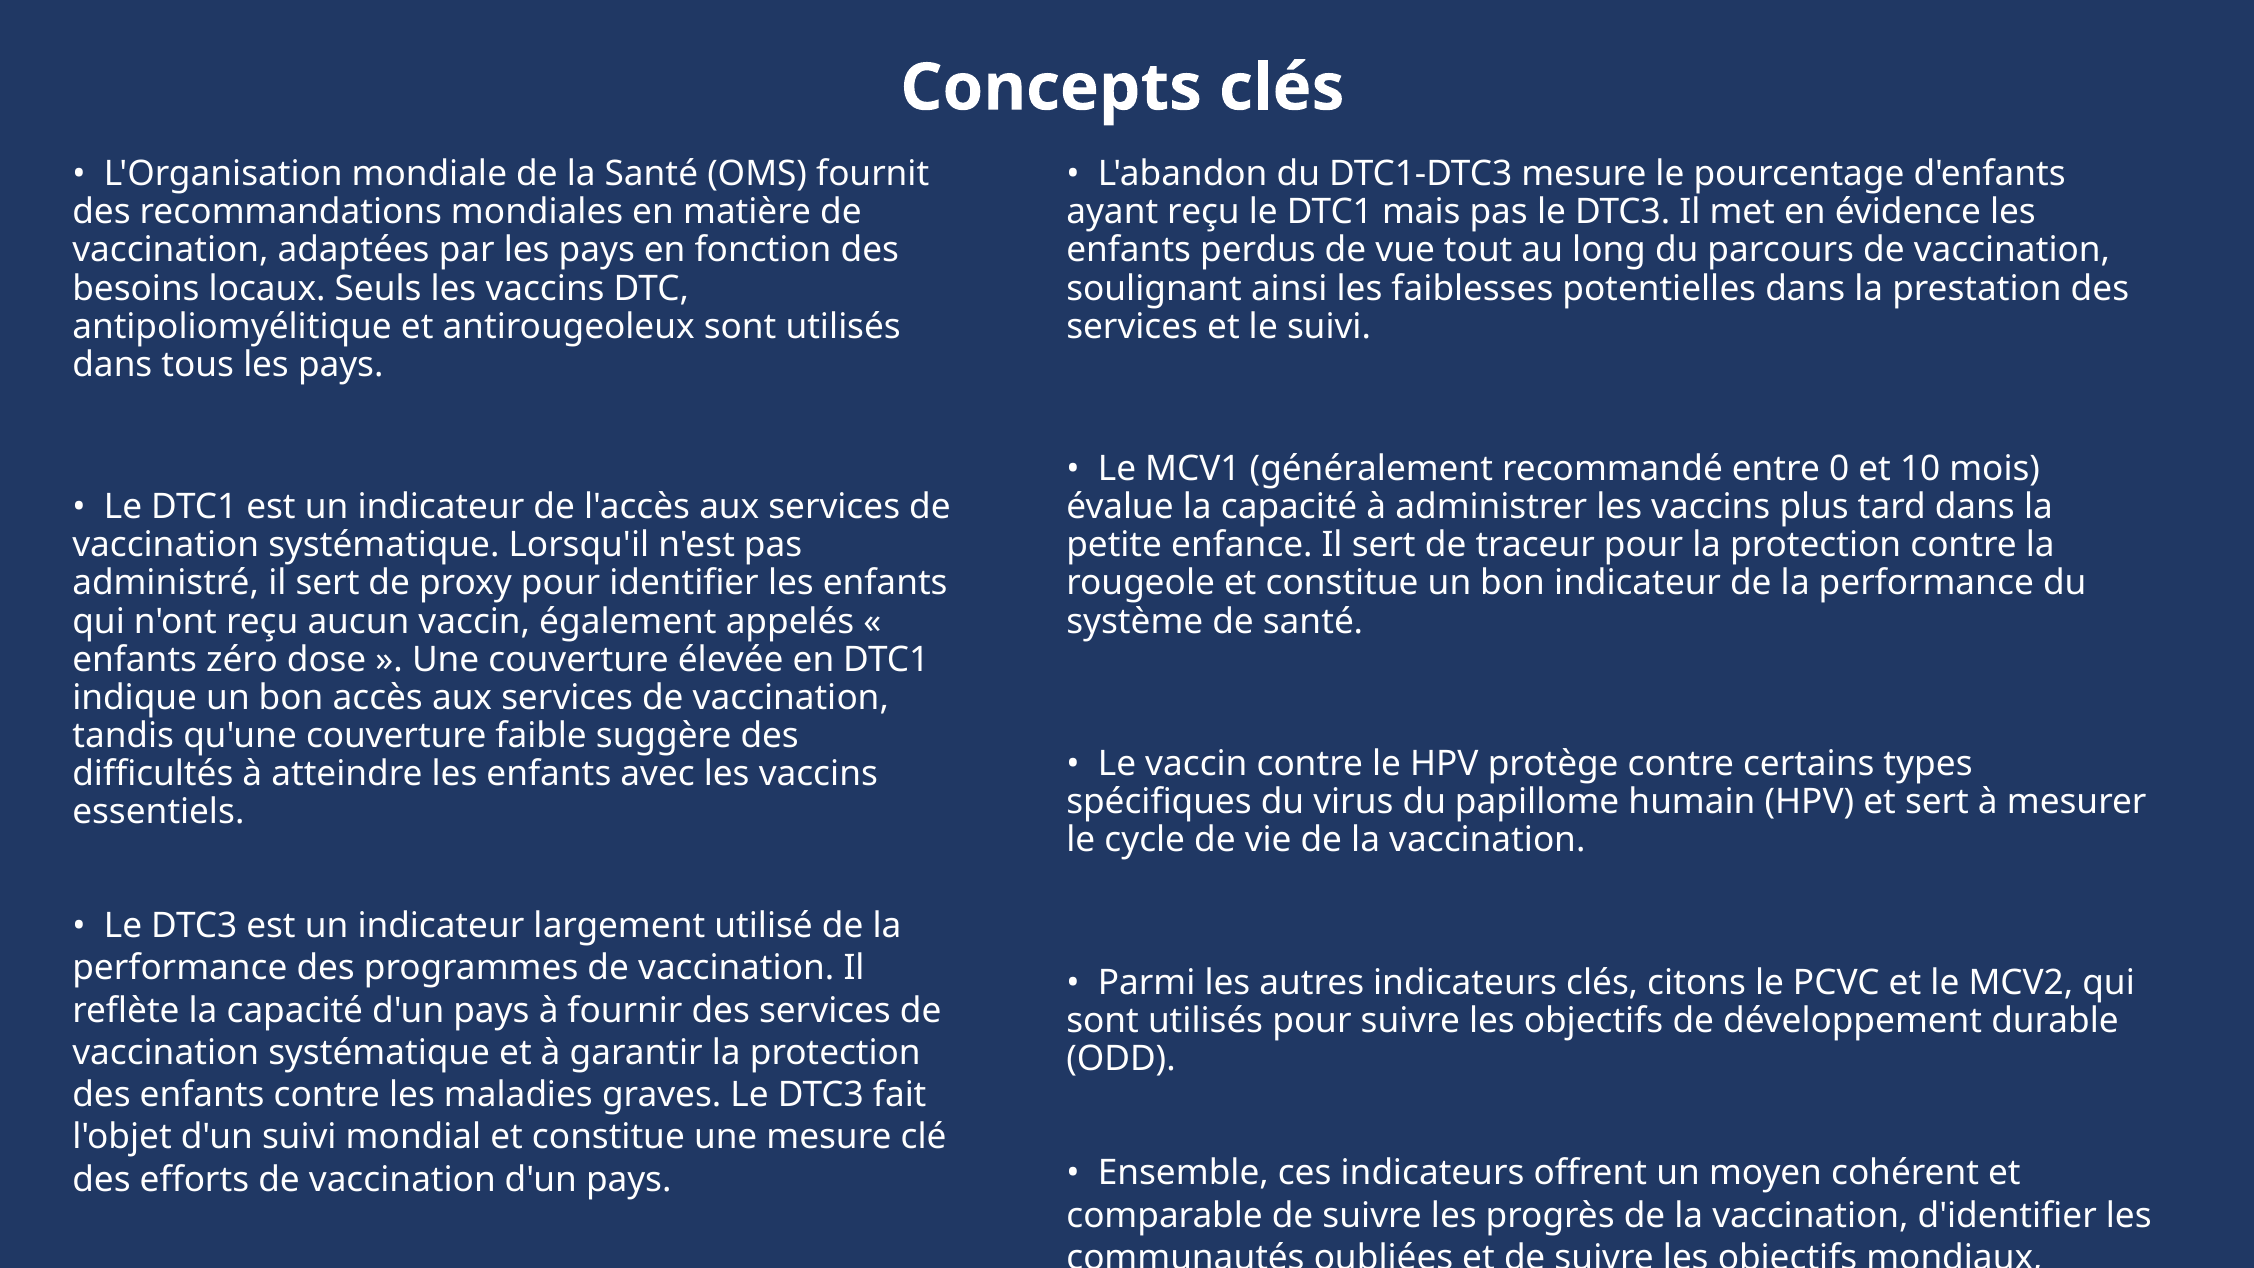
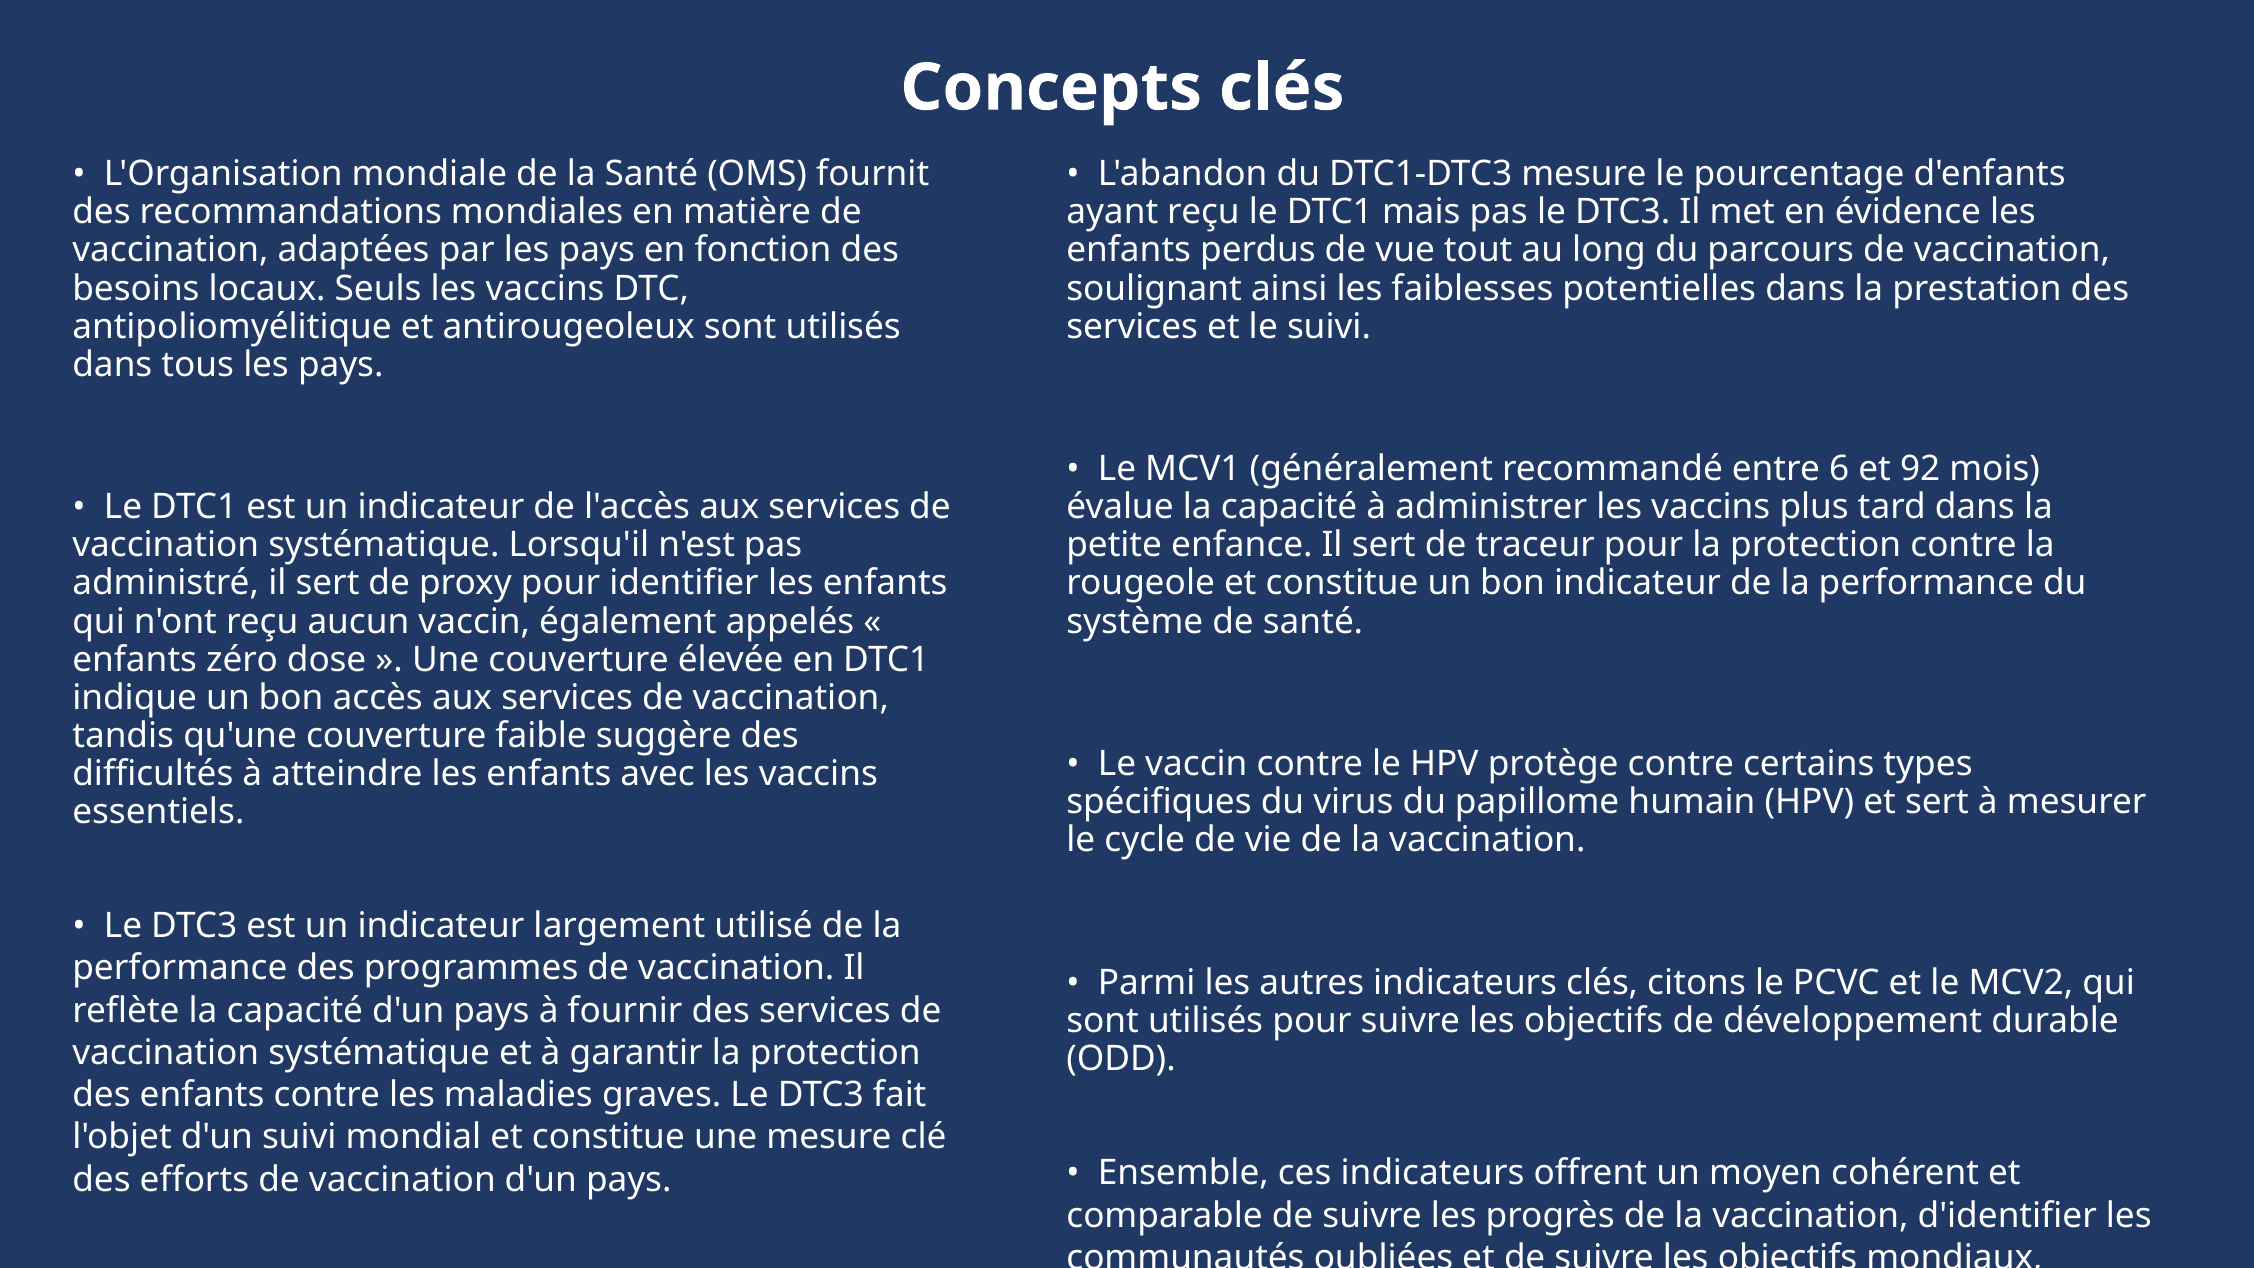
0: 0 -> 6
10: 10 -> 92
